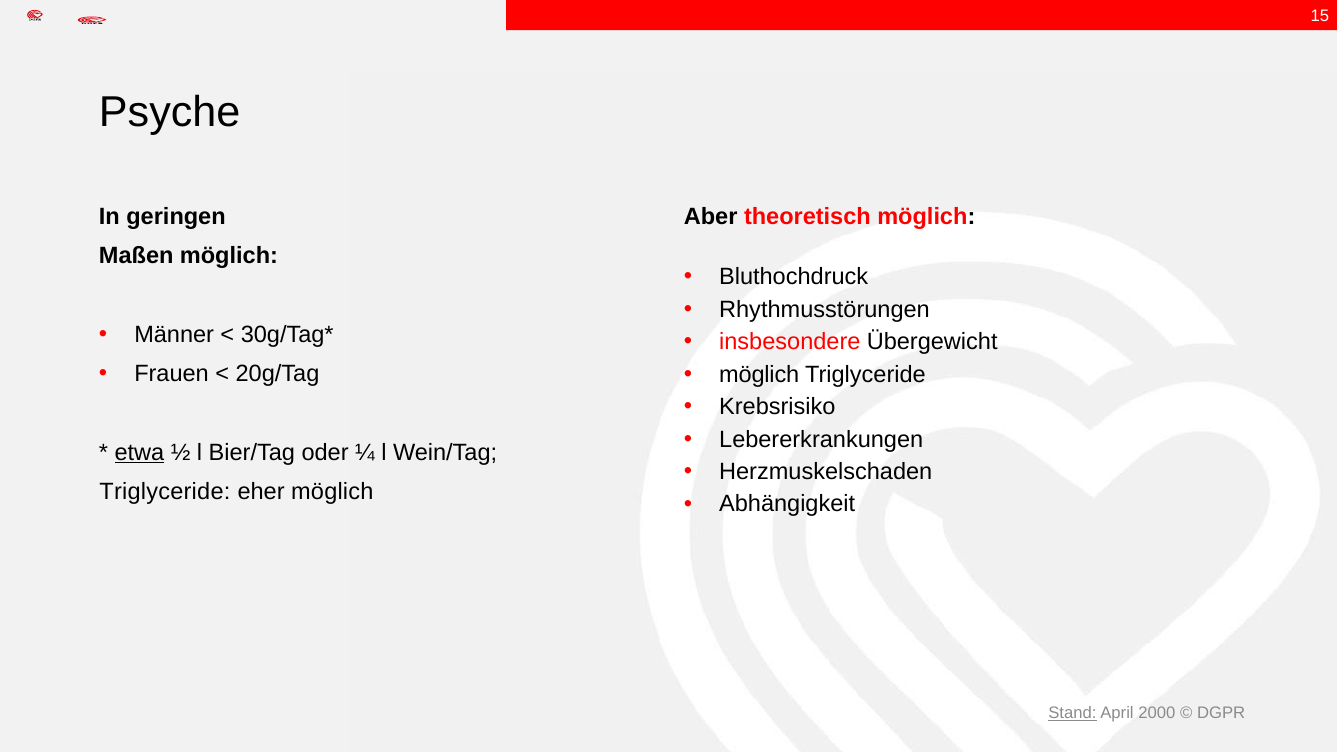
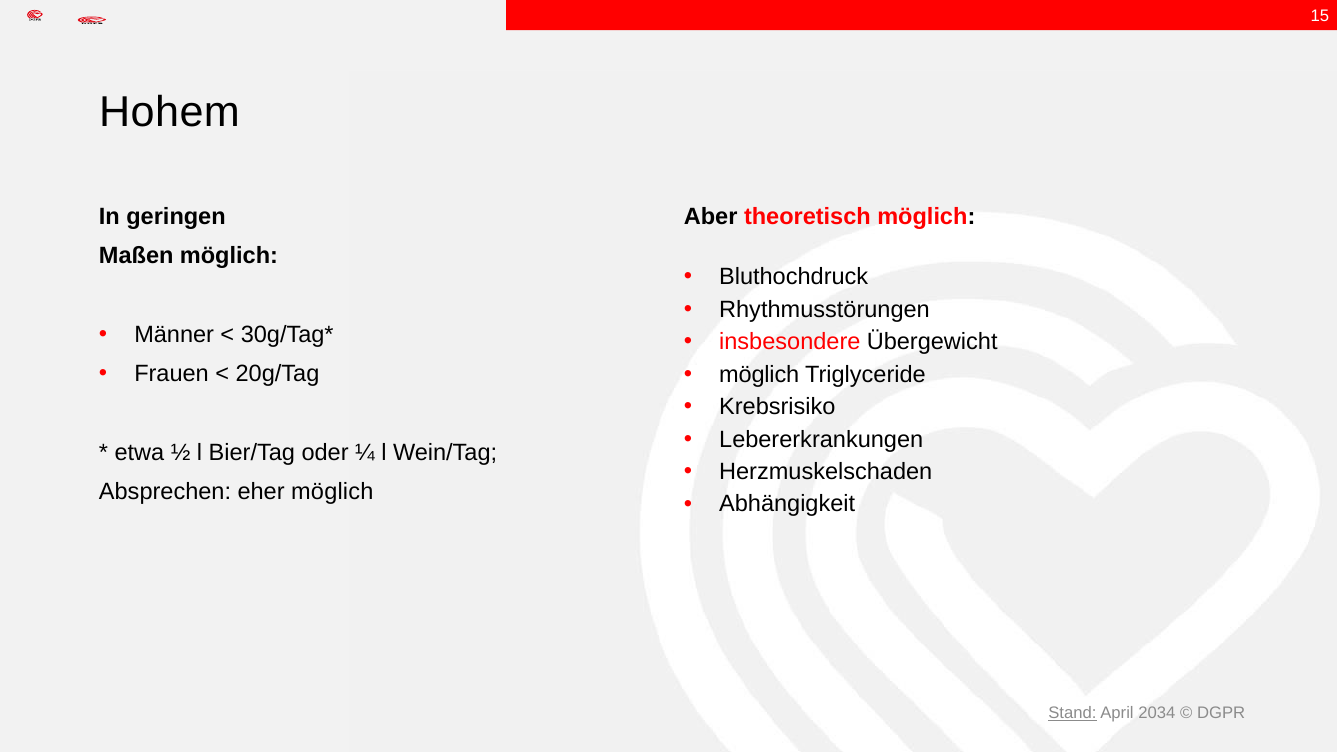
Psyche: Psyche -> Hohem
etwa underline: present -> none
Triglyceride at (165, 492): Triglyceride -> Absprechen
2000: 2000 -> 2034
